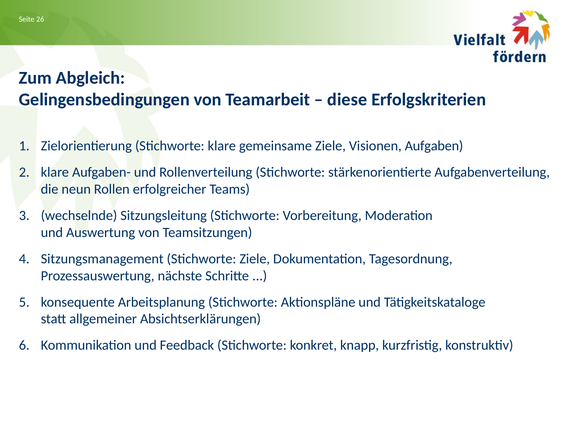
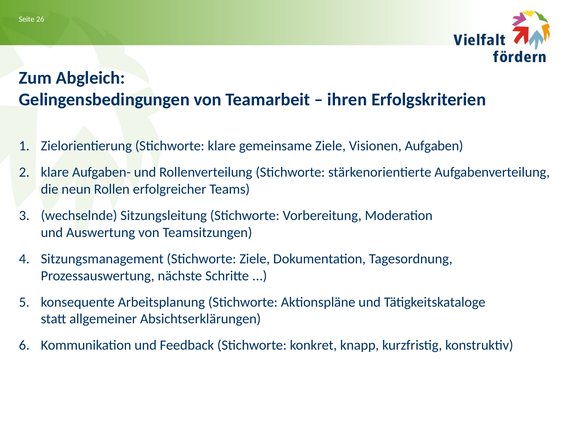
diese: diese -> ihren
